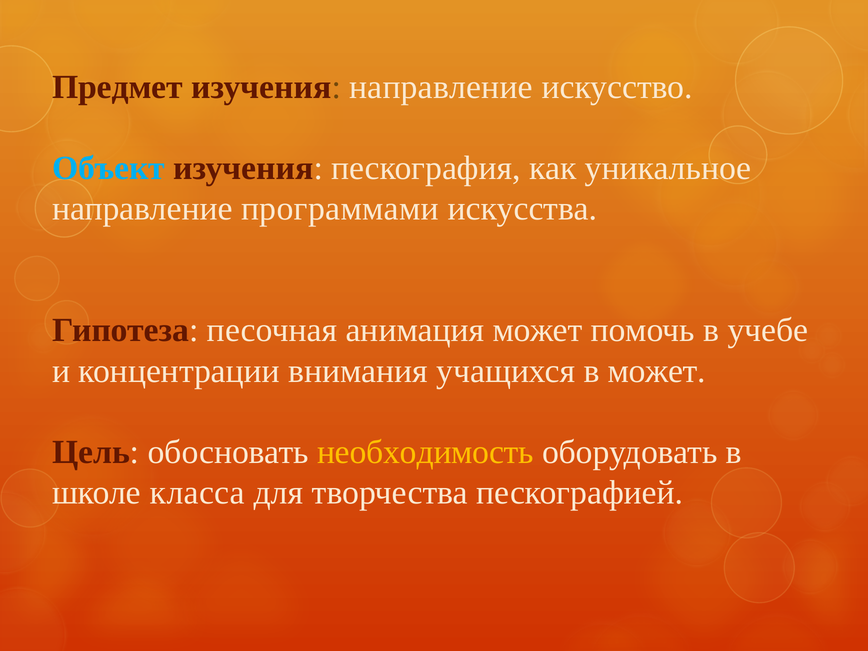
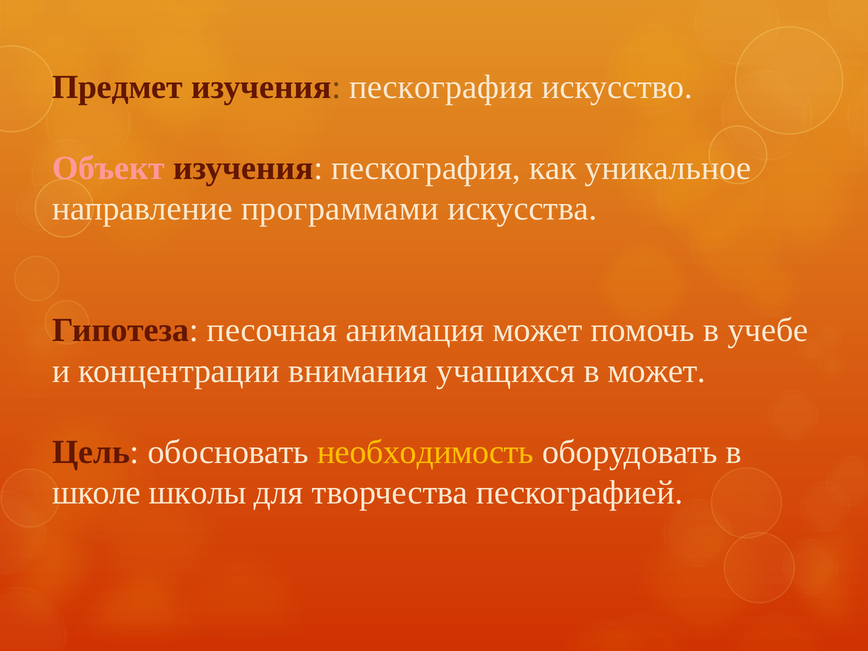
Предмет изучения направление: направление -> пескография
Объект colour: light blue -> pink
класса: класса -> школы
